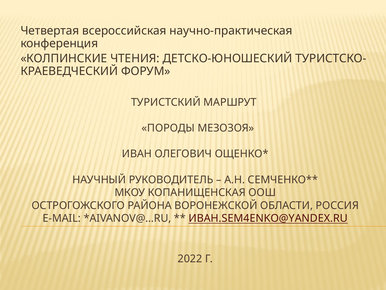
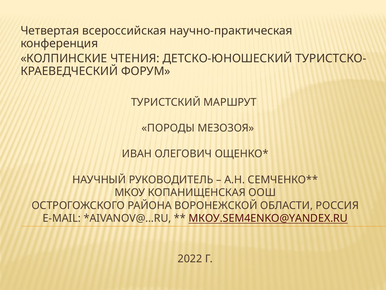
ИВАН.SEM4ENKO@YANDEX.RU: ИВАН.SEM4ENKO@YANDEX.RU -> МКОУ.SEM4ENKO@YANDEX.RU
